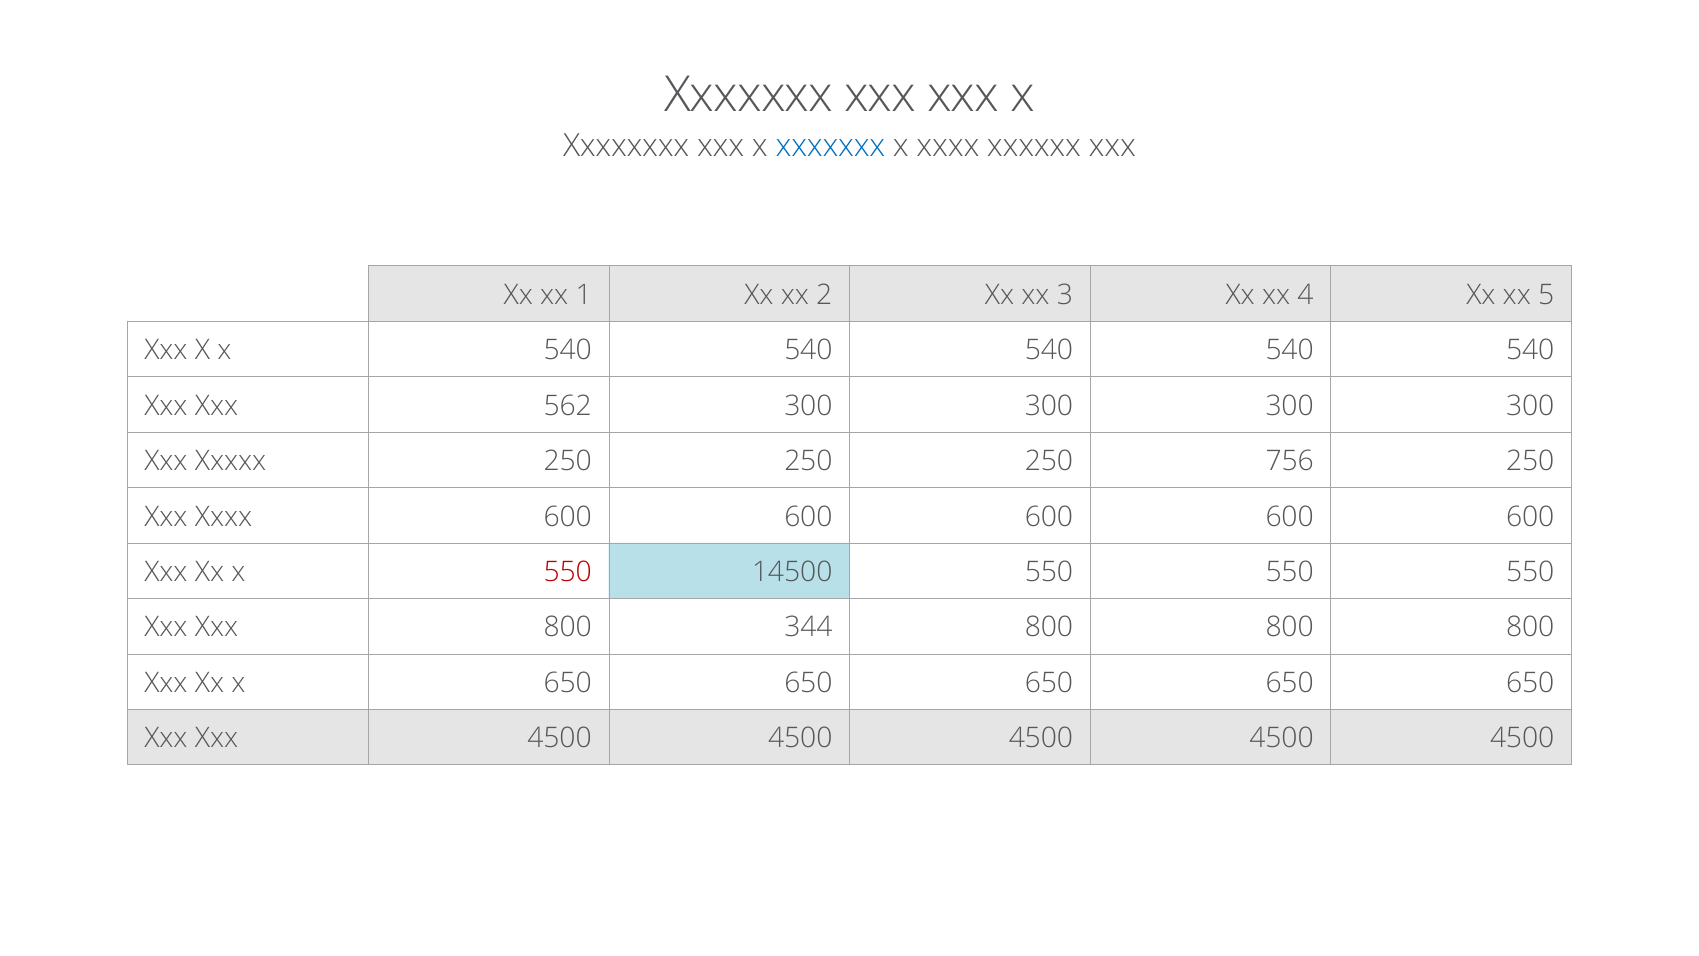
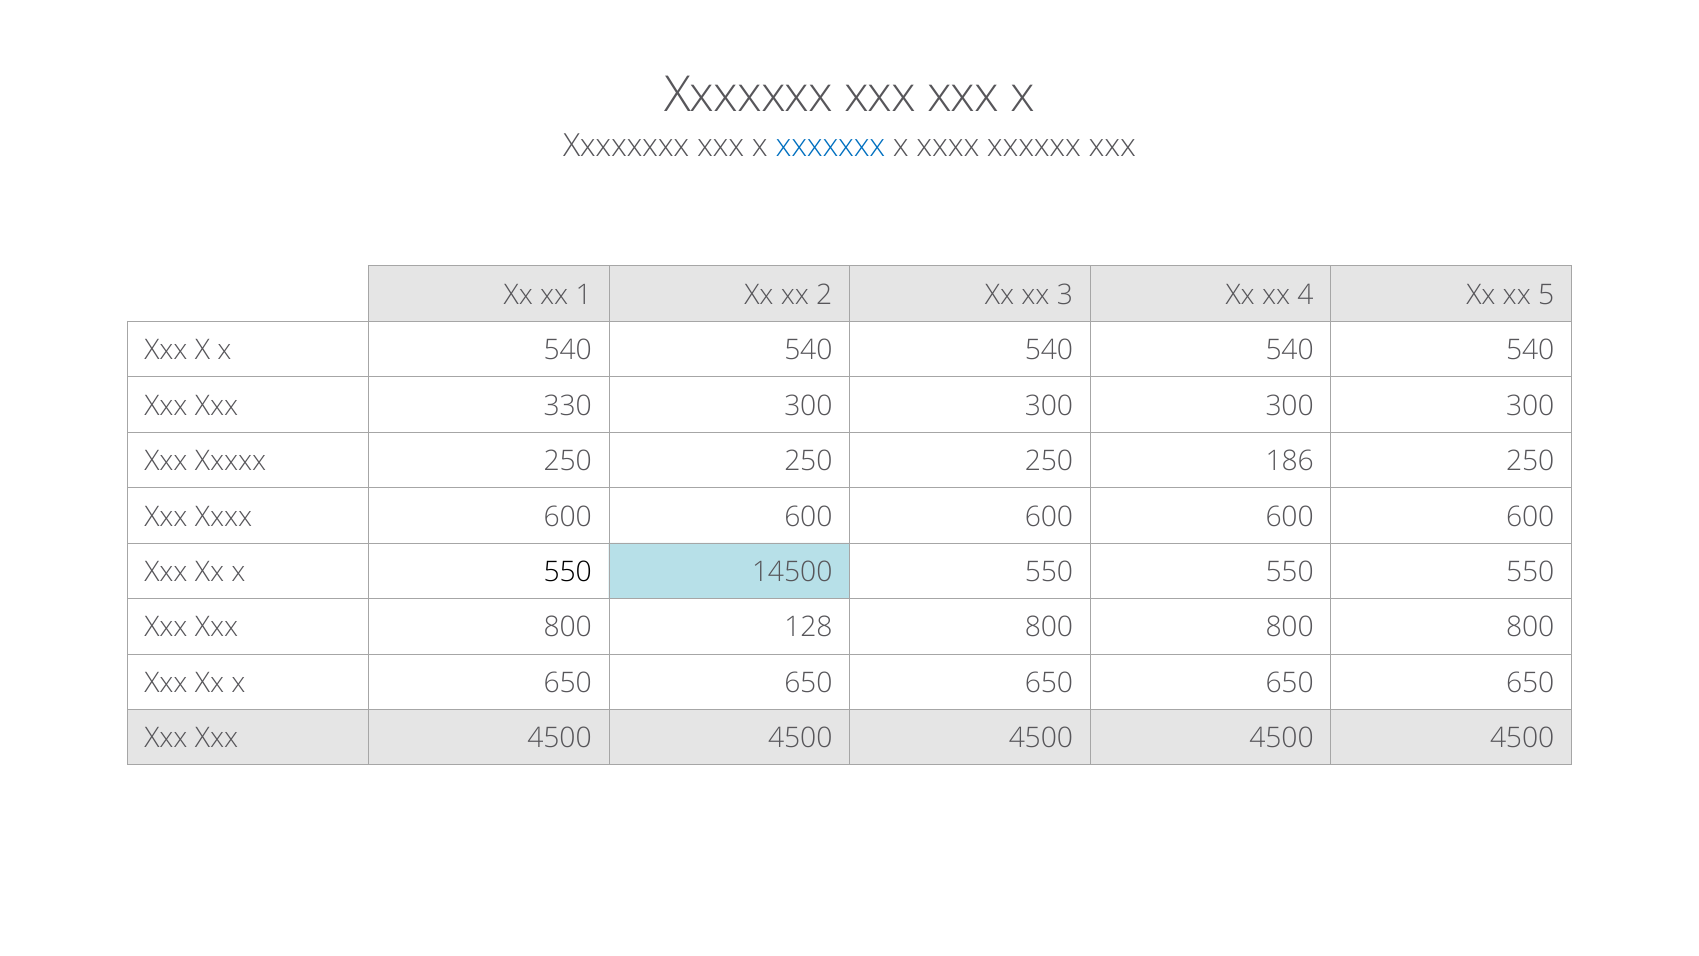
562: 562 -> 330
756: 756 -> 186
550 at (568, 572) colour: red -> black
344: 344 -> 128
